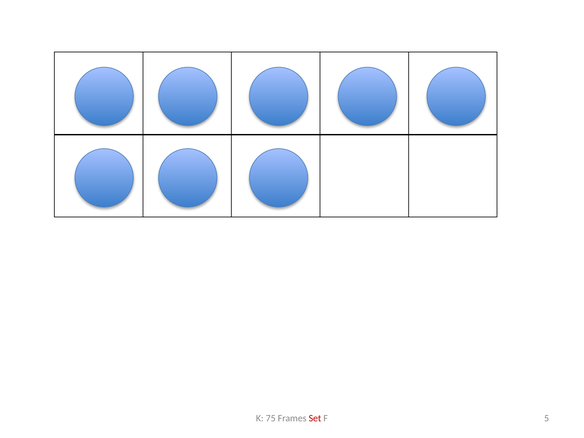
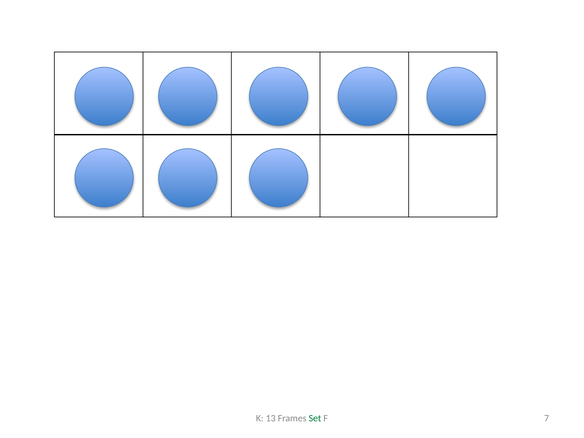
75: 75 -> 13
Set colour: red -> green
5: 5 -> 7
